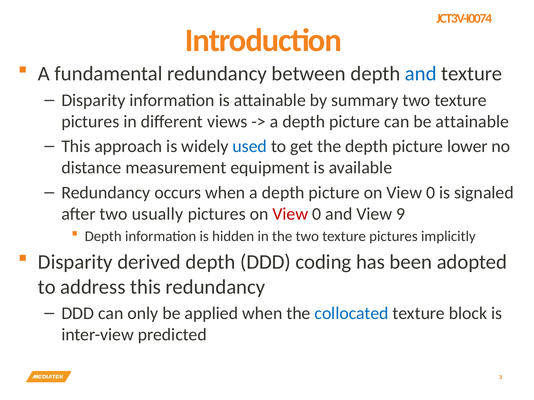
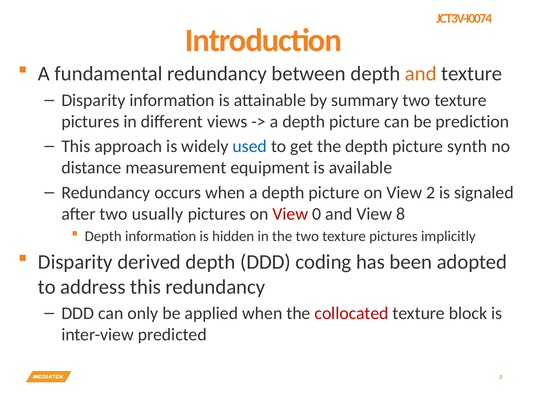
and at (421, 74) colour: blue -> orange
be attainable: attainable -> prediction
lower: lower -> synth
picture on View 0: 0 -> 2
9: 9 -> 8
collocated colour: blue -> red
